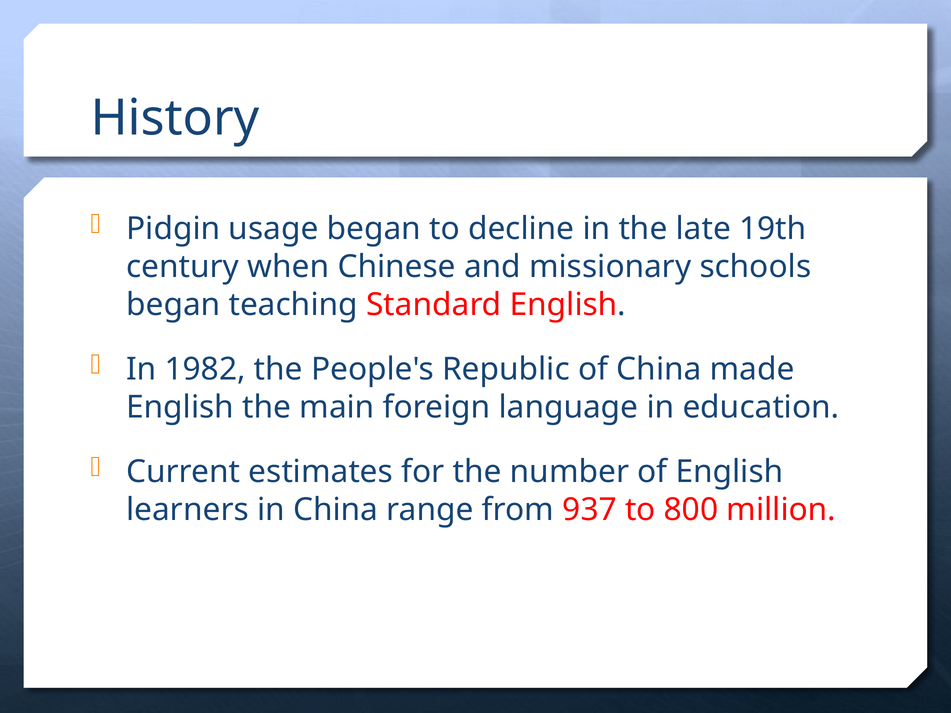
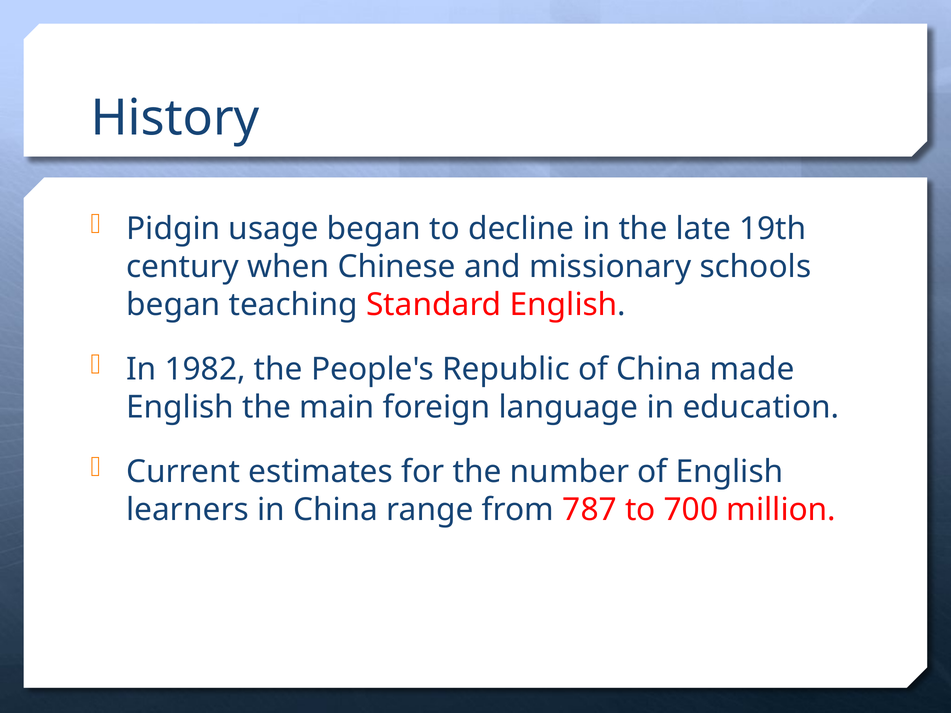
937: 937 -> 787
800: 800 -> 700
